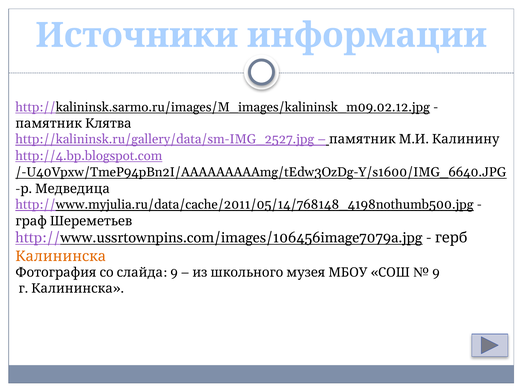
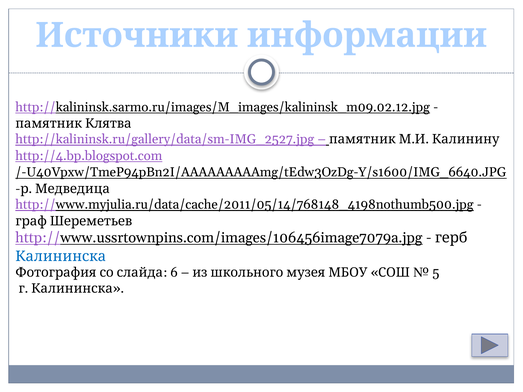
Калининска at (61, 256) colour: orange -> blue
9 at (174, 273): 9 -> 6
9 at (436, 273): 9 -> 5
